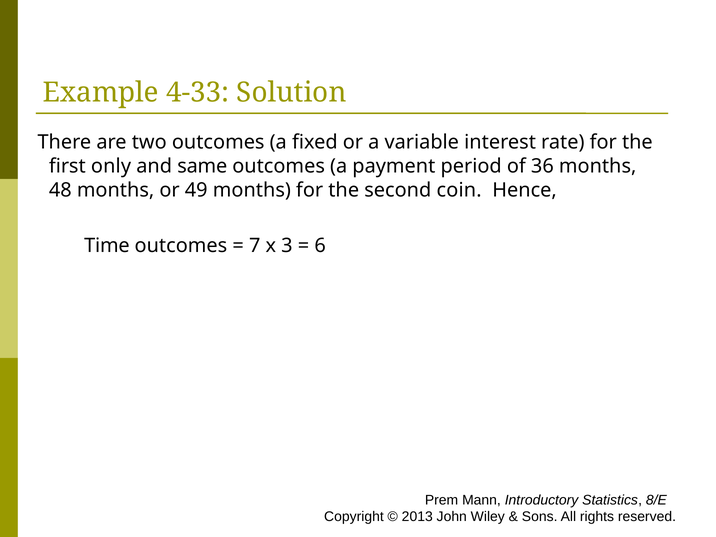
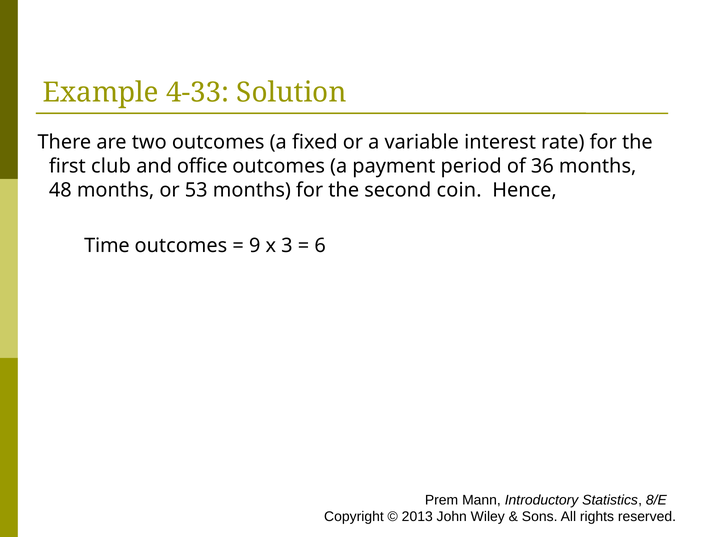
only: only -> club
same: same -> office
49: 49 -> 53
7: 7 -> 9
